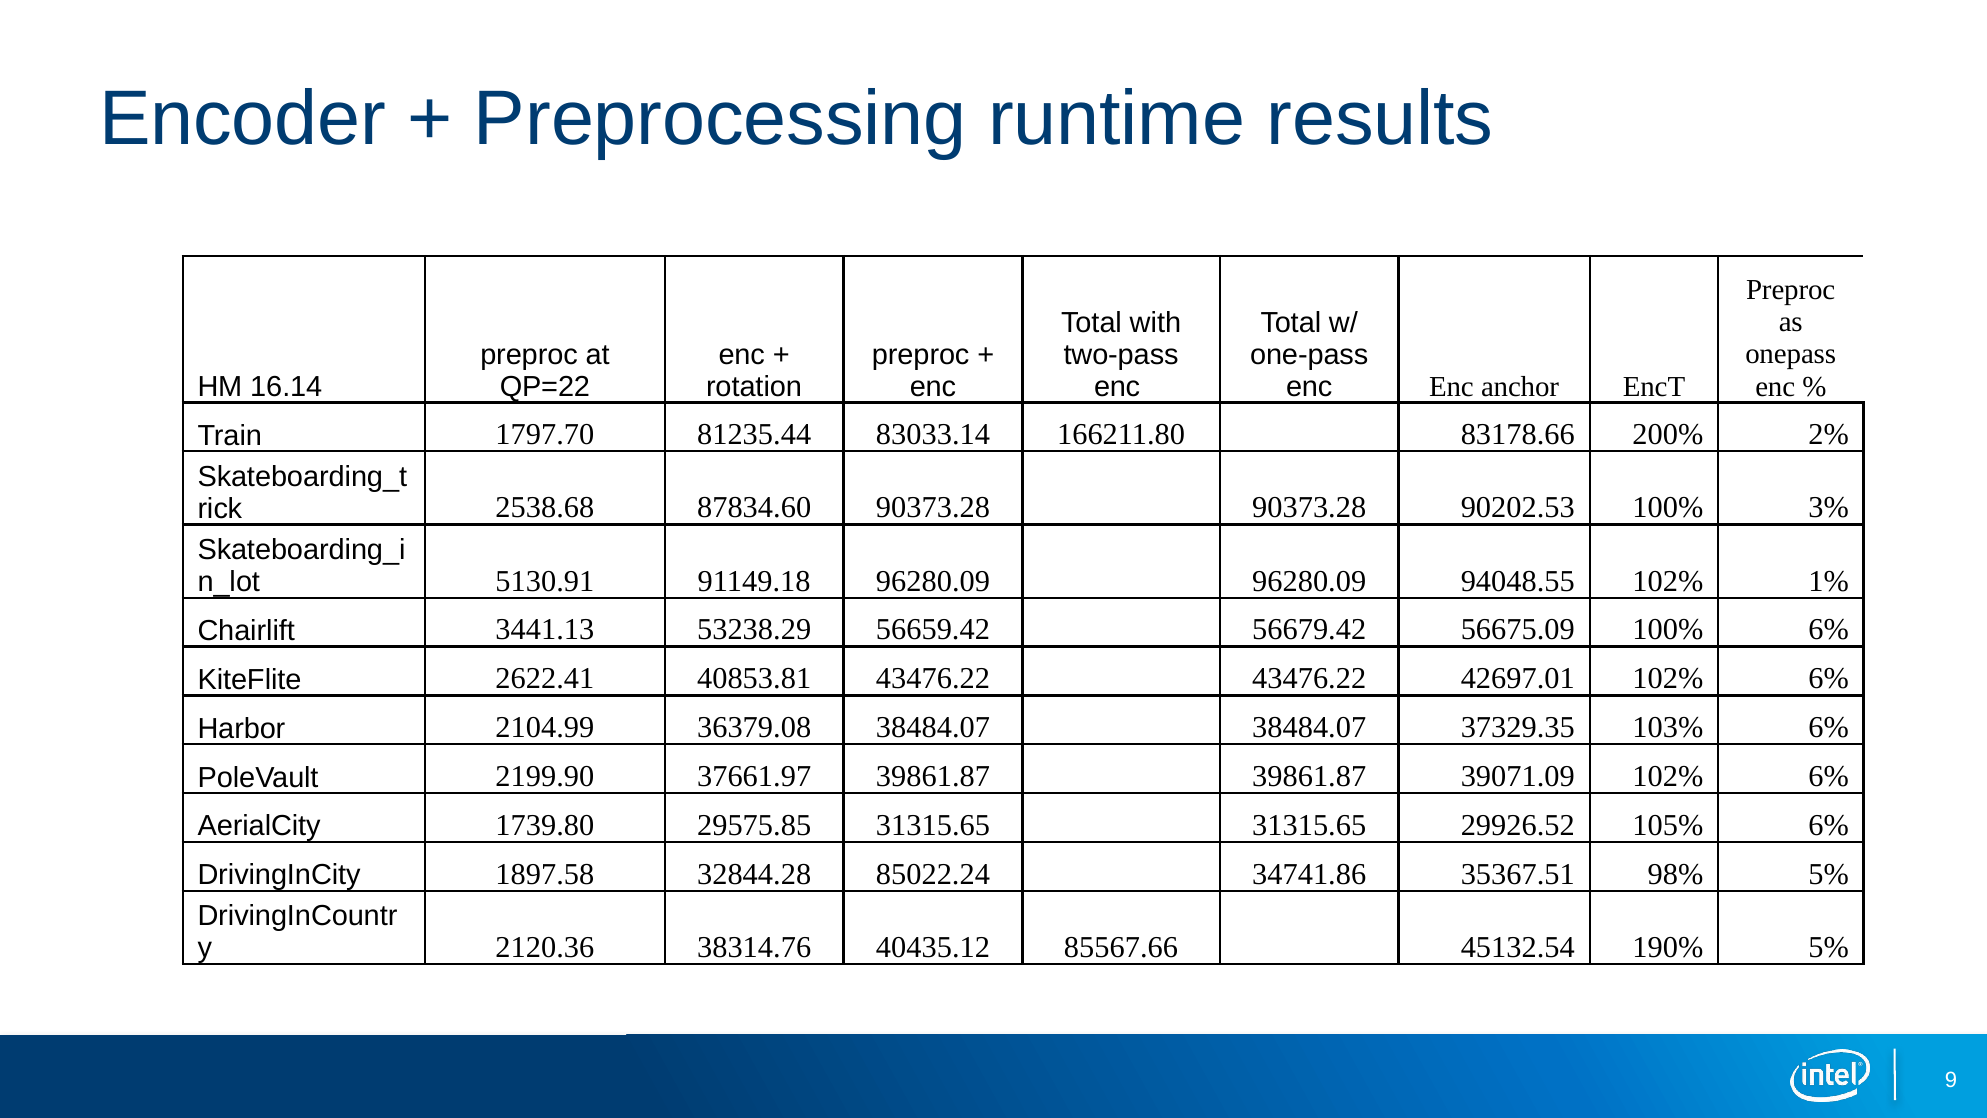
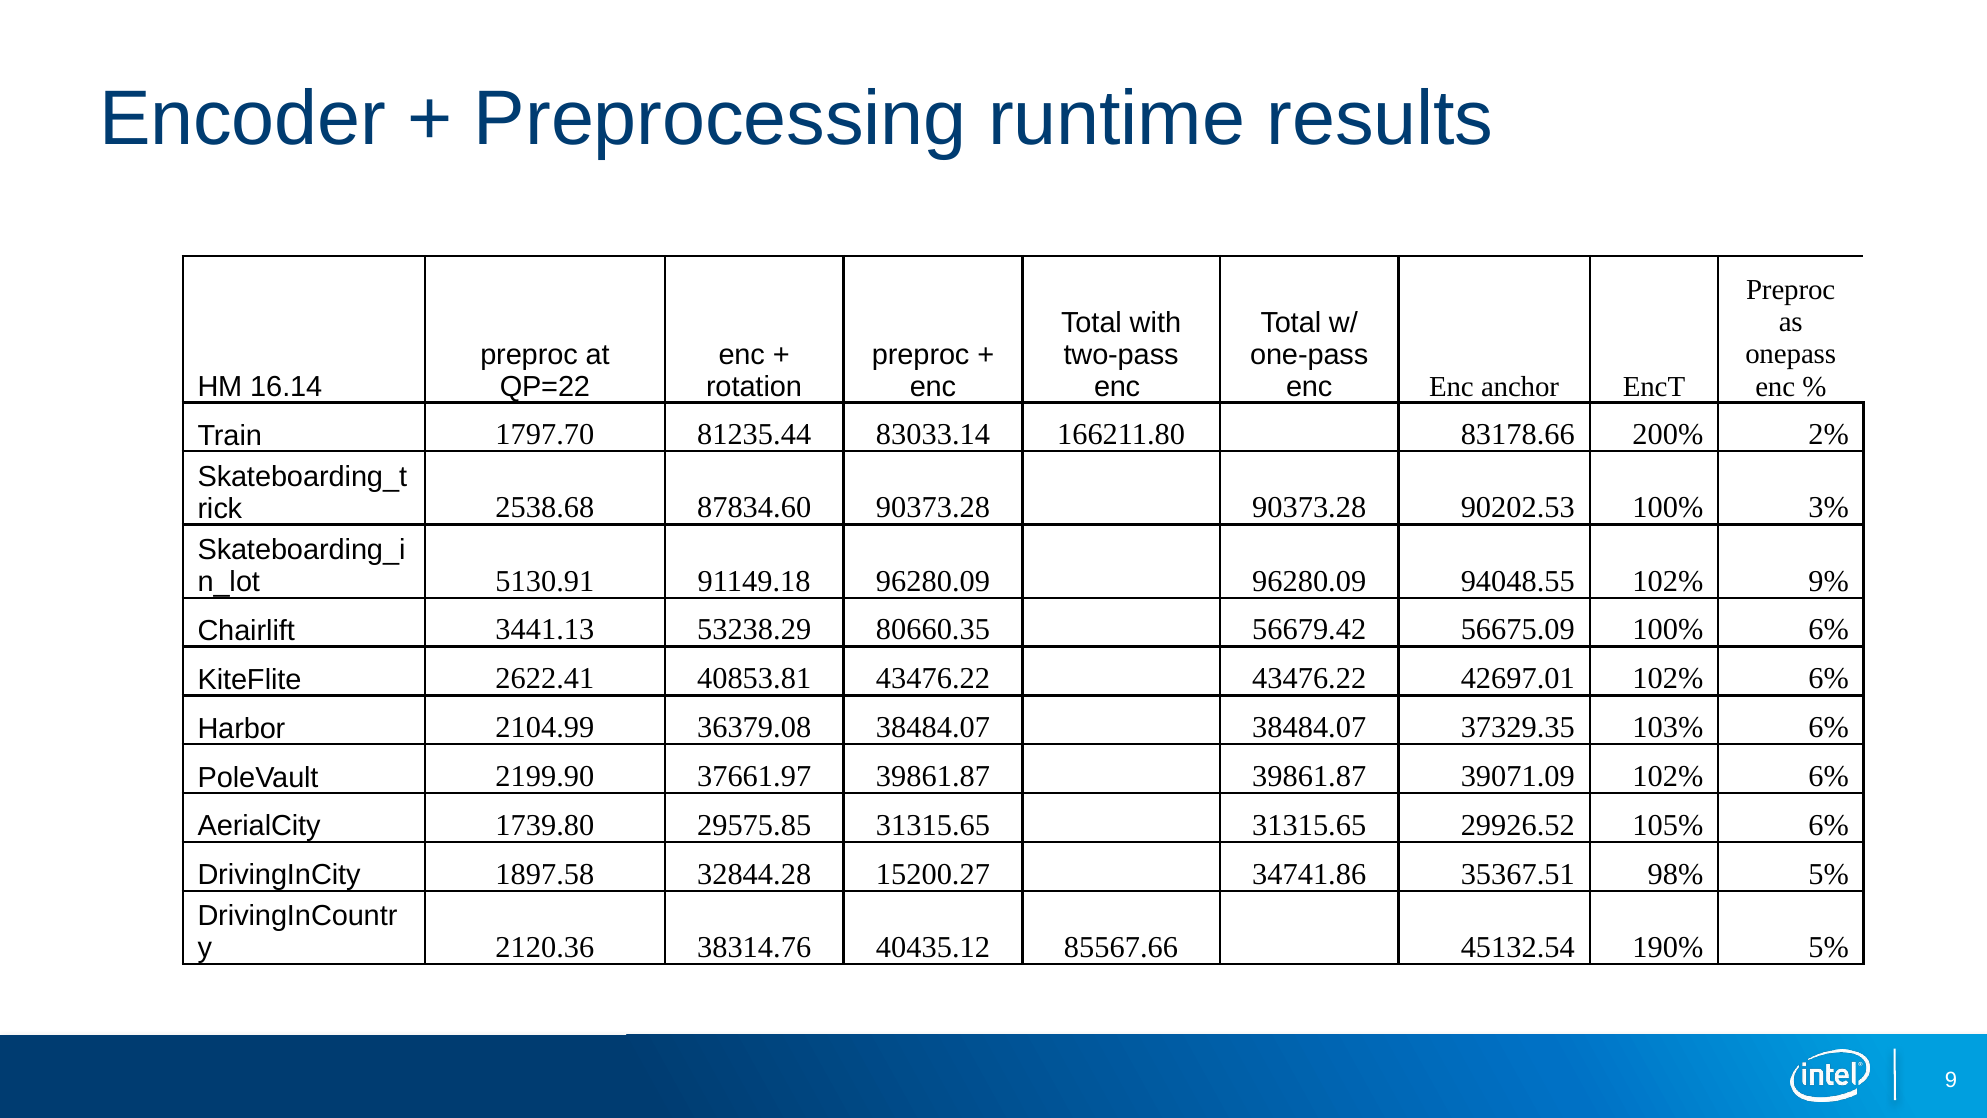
1%: 1% -> 9%
56659.42: 56659.42 -> 80660.35
85022.24: 85022.24 -> 15200.27
